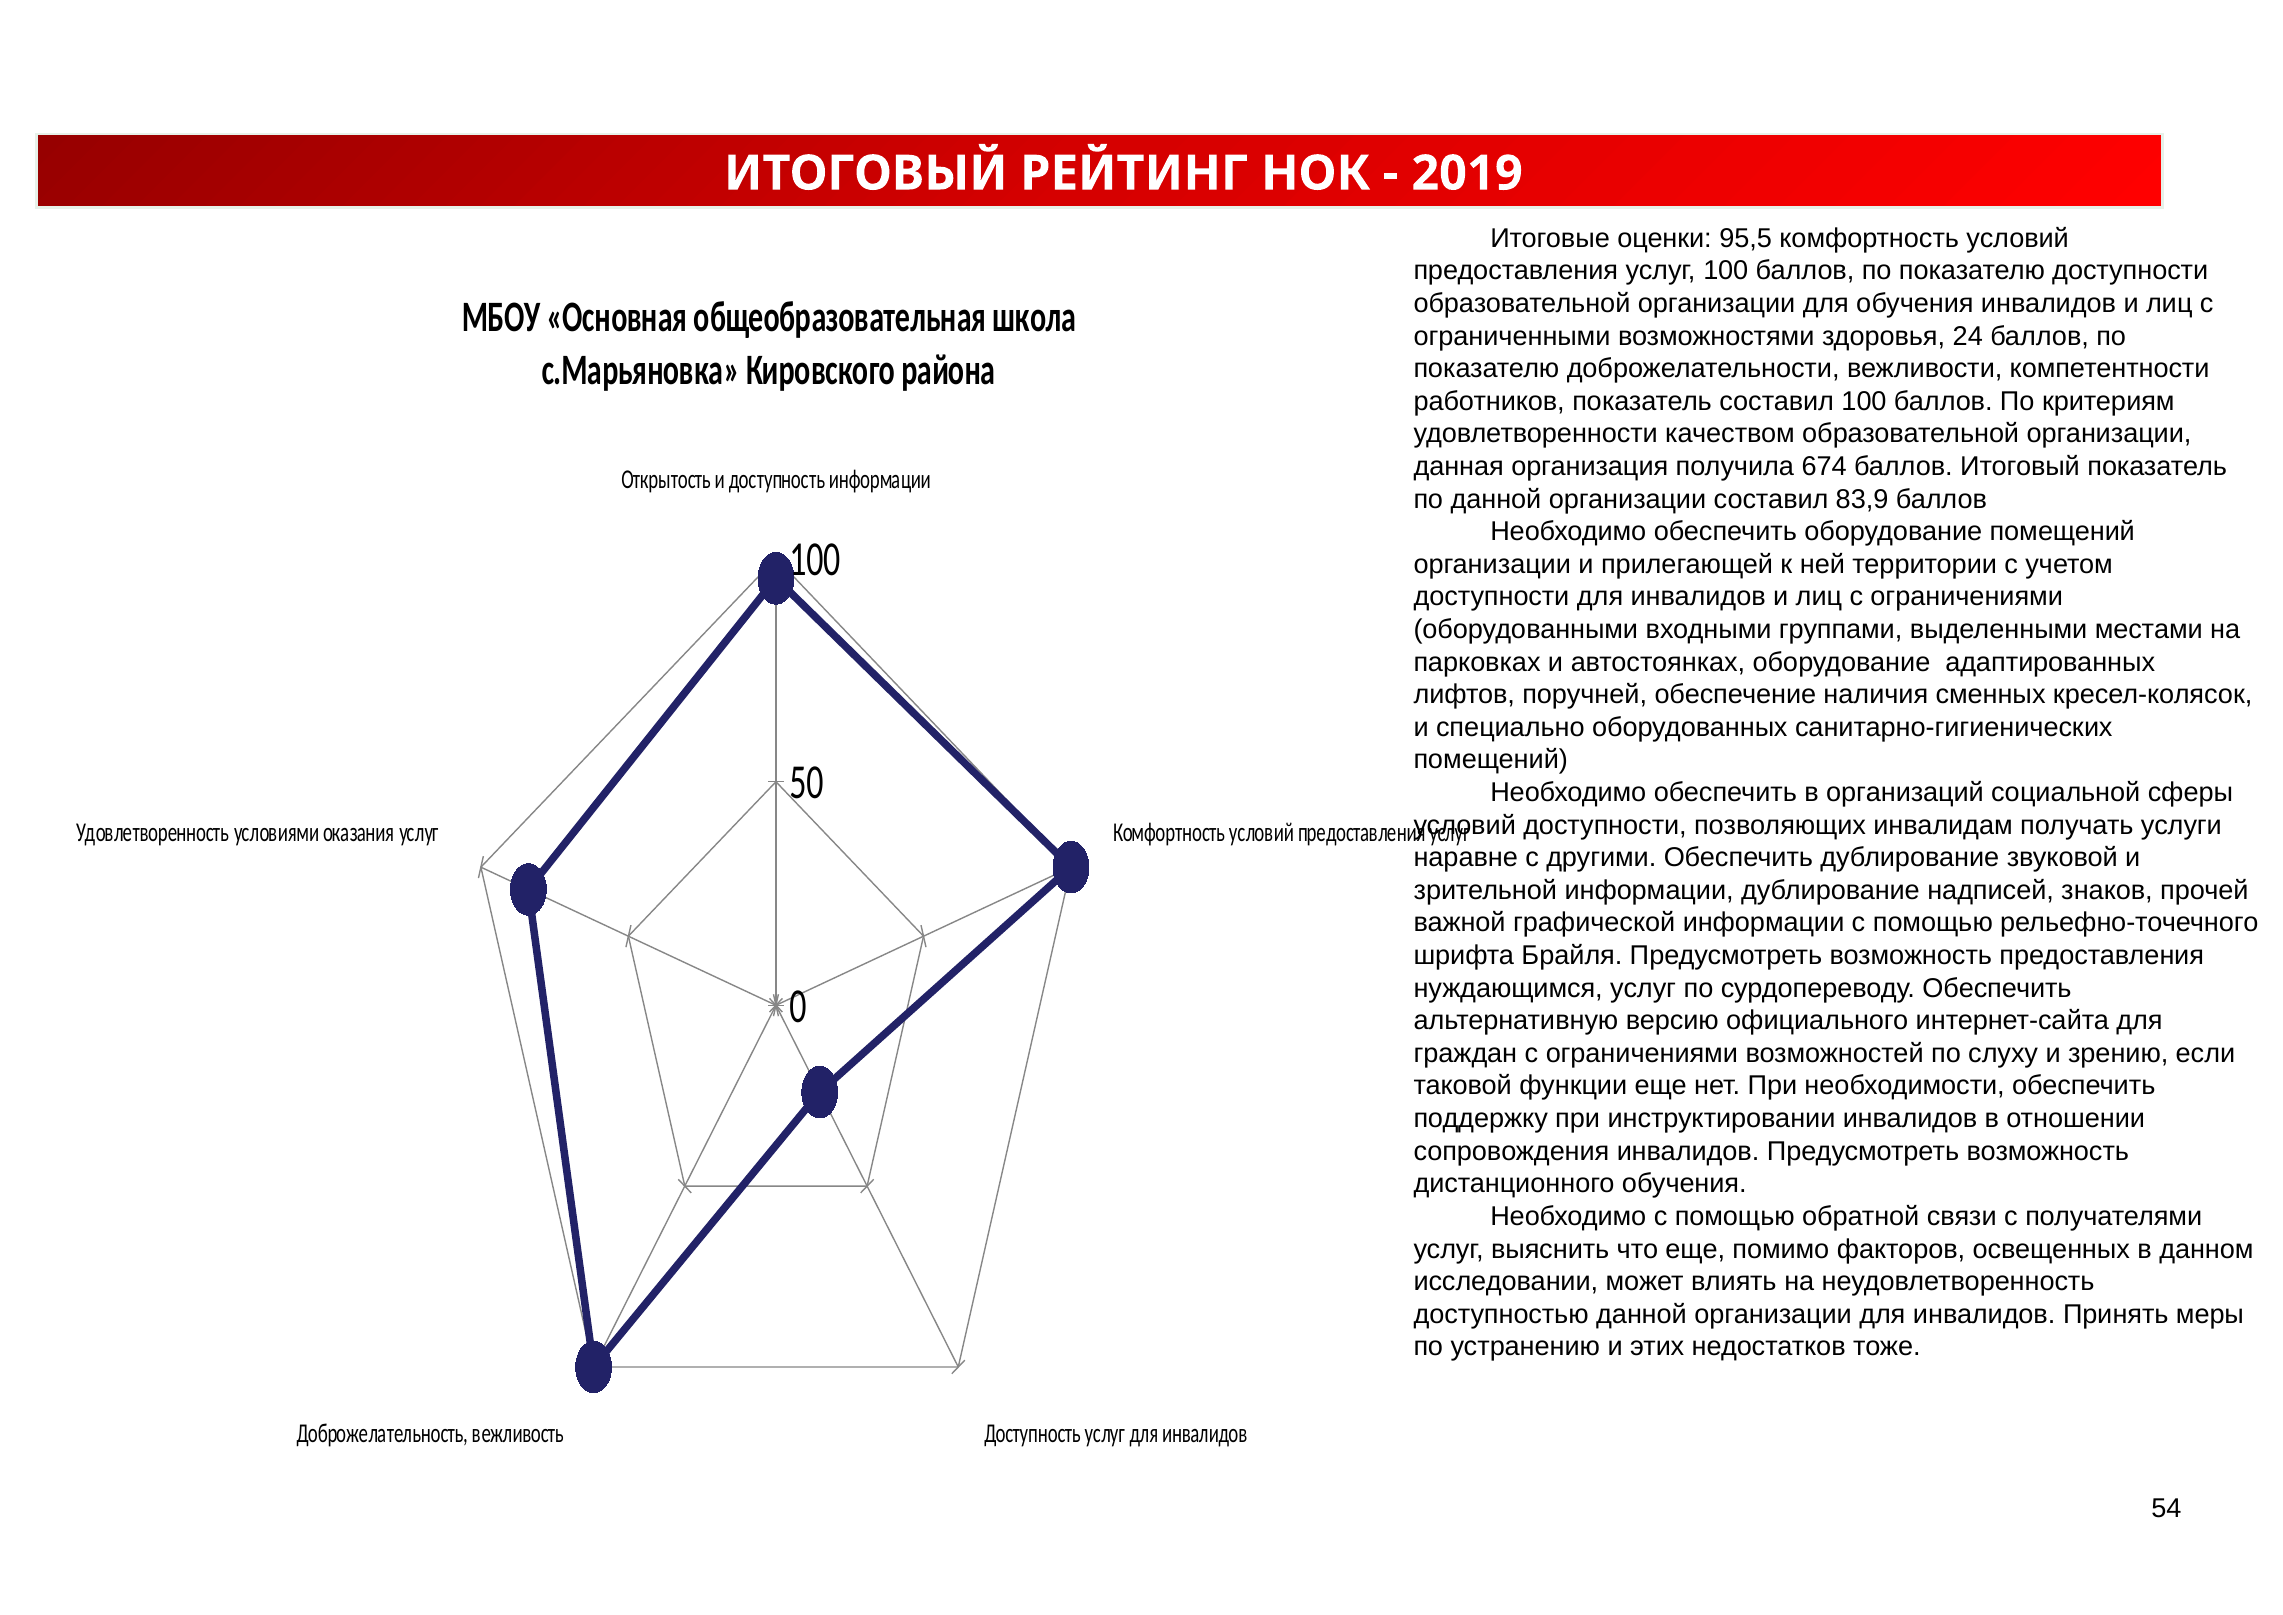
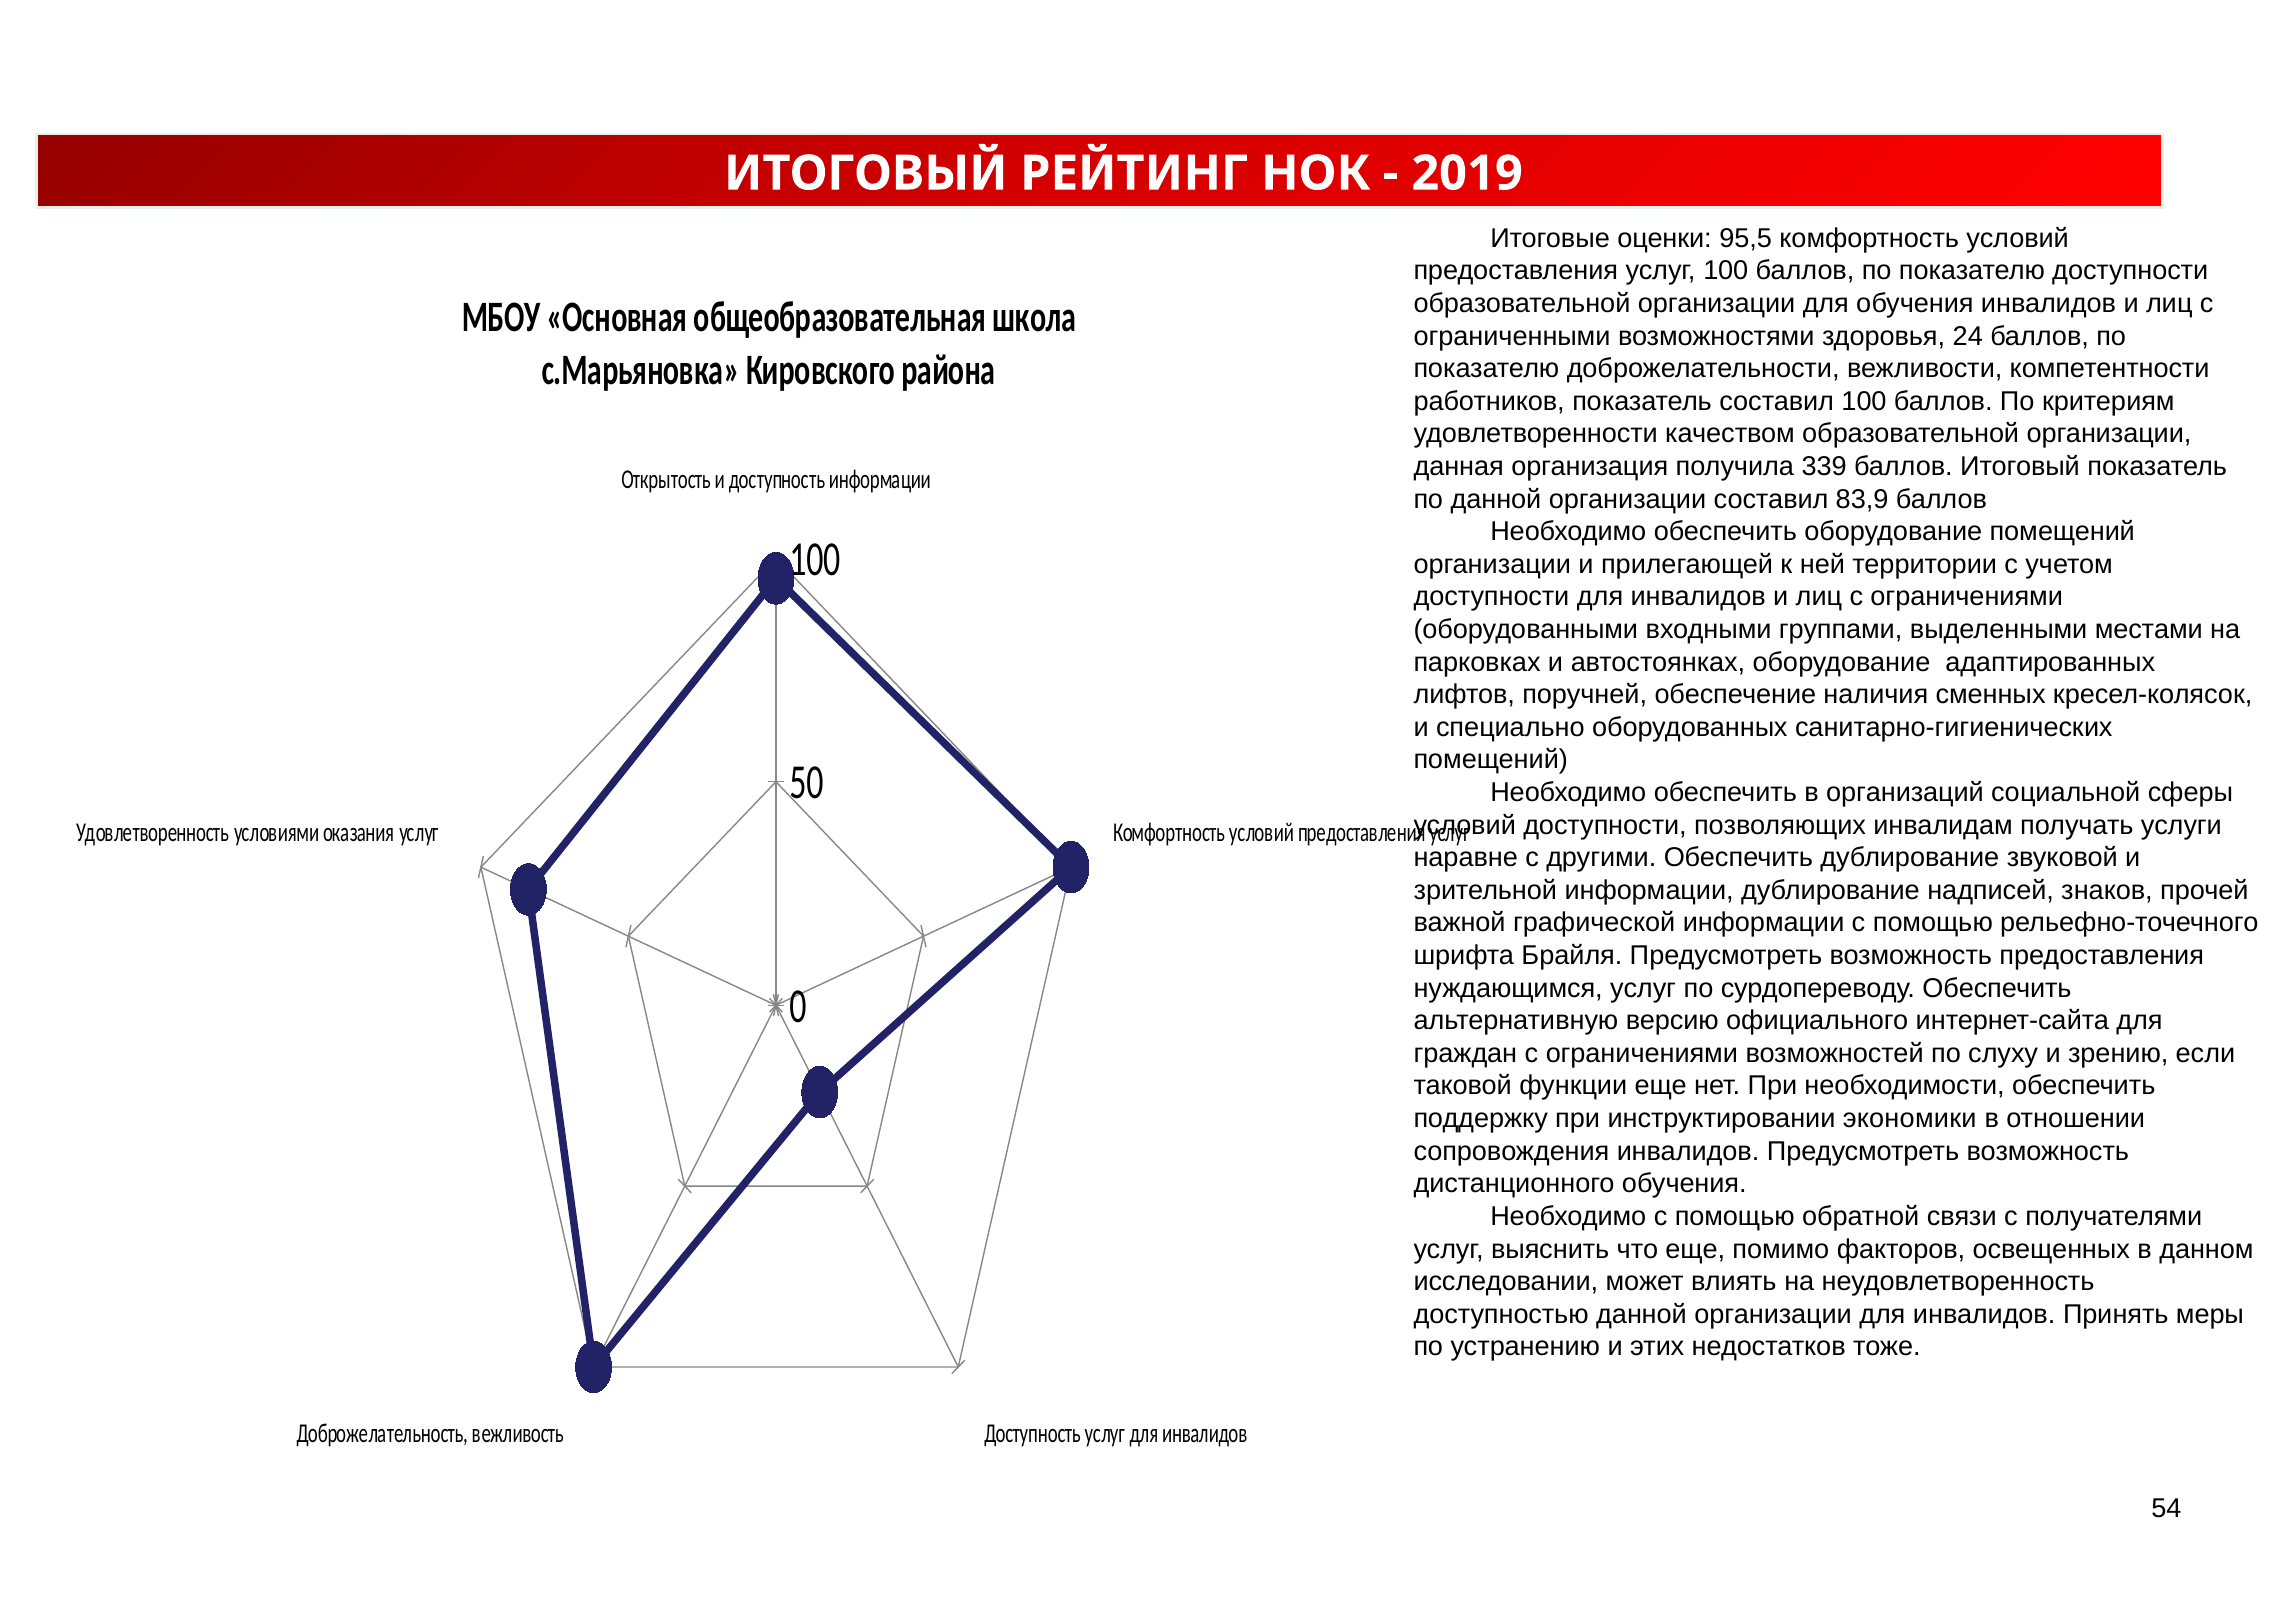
674: 674 -> 339
инструктировании инвалидов: инвалидов -> экономики
